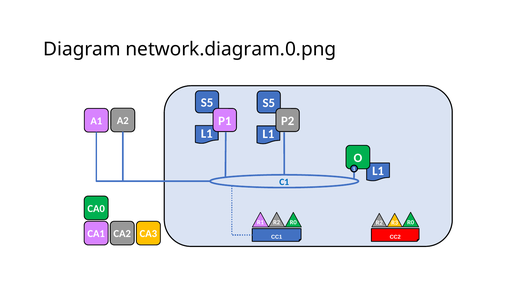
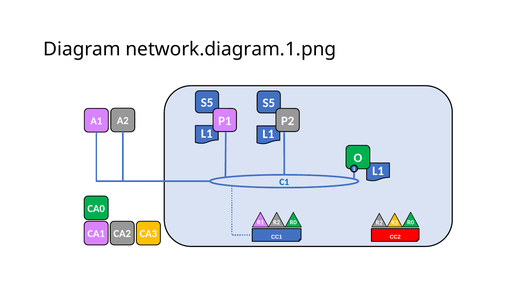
network.diagram.0.png: network.diagram.0.png -> network.diagram.1.png
